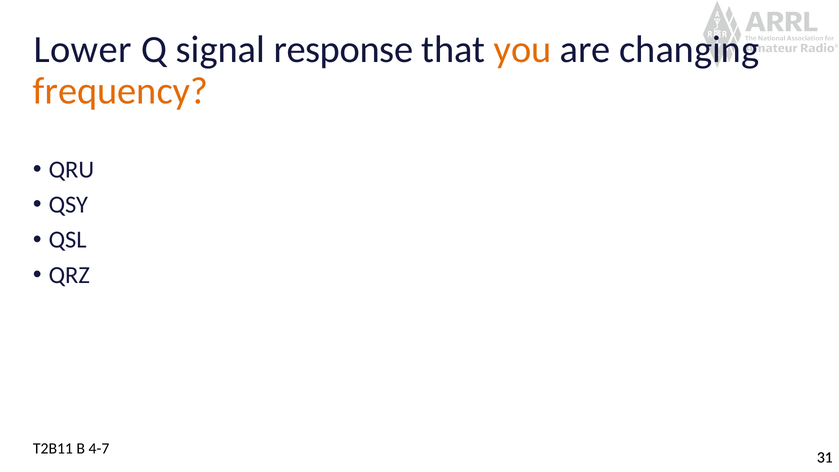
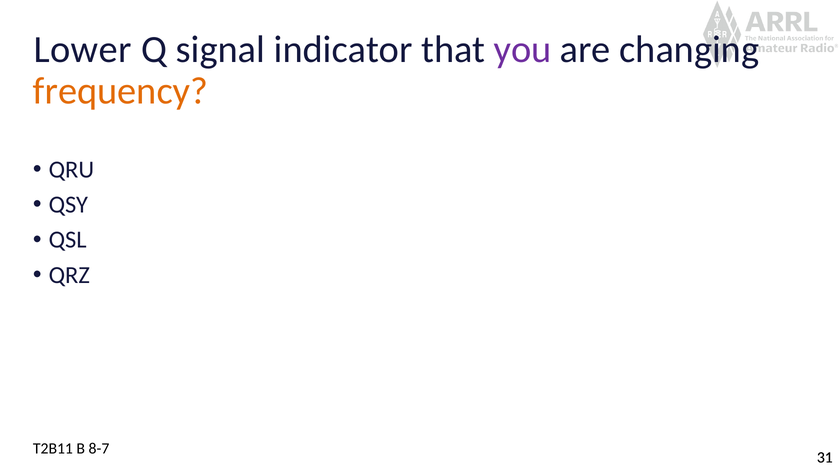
response: response -> indicator
you colour: orange -> purple
4-7: 4-7 -> 8-7
